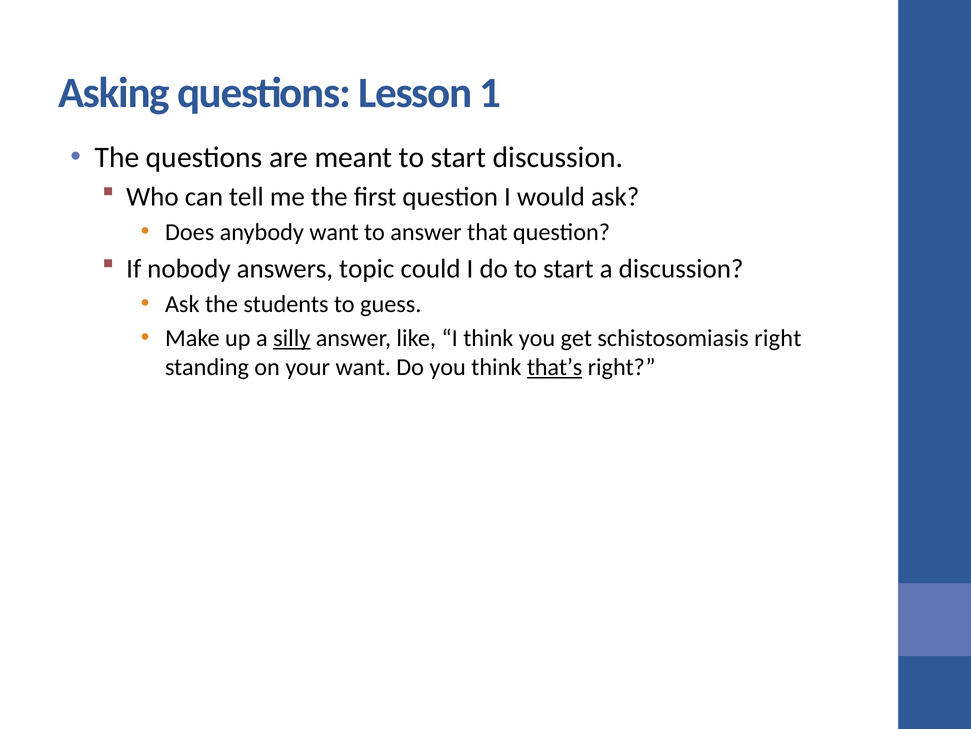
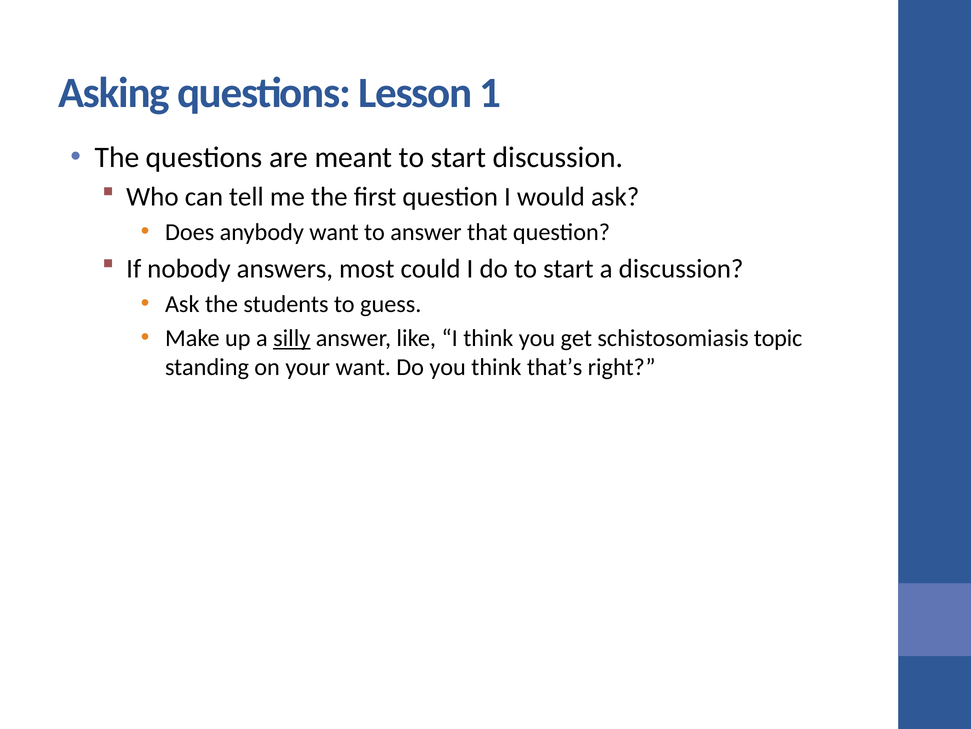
topic: topic -> most
schistosomiasis right: right -> topic
that’s underline: present -> none
